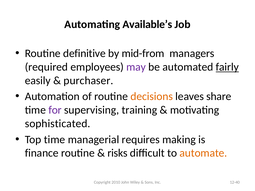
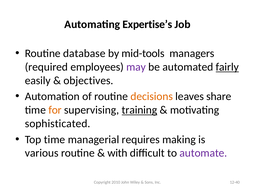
Available’s: Available’s -> Expertise’s
definitive: definitive -> database
mid-from: mid-from -> mid-tools
purchaser: purchaser -> objectives
for colour: purple -> orange
training underline: none -> present
finance: finance -> various
risks: risks -> with
automate colour: orange -> purple
